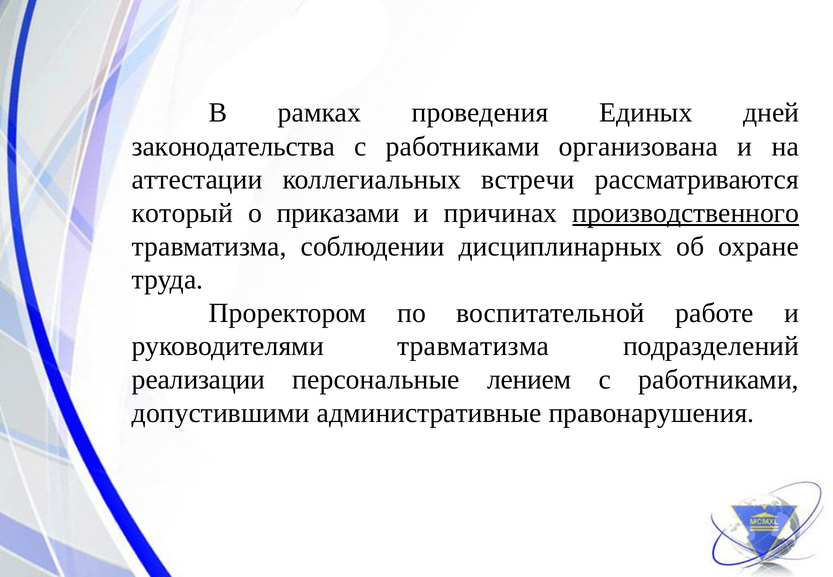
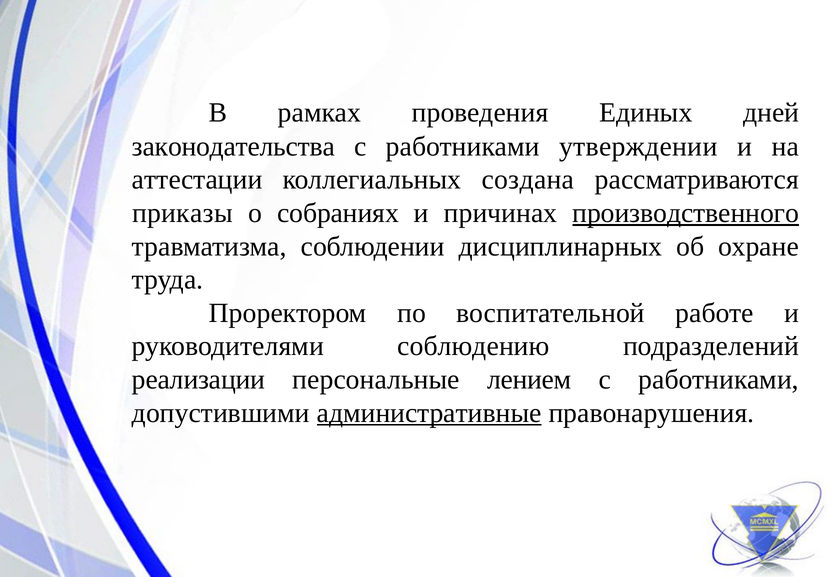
организована: организована -> утверждении
встречи: встречи -> создана
который: который -> приказы
приказами: приказами -> собраниях
руководителями травматизма: травматизма -> соблюдению
административные underline: none -> present
